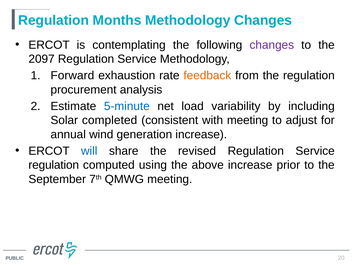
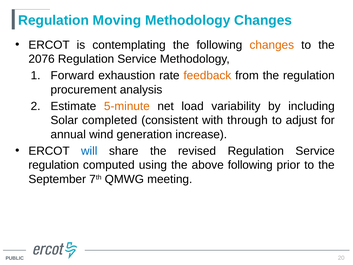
Months: Months -> Moving
changes at (272, 45) colour: purple -> orange
2097: 2097 -> 2076
5-minute colour: blue -> orange
with meeting: meeting -> through
above increase: increase -> following
